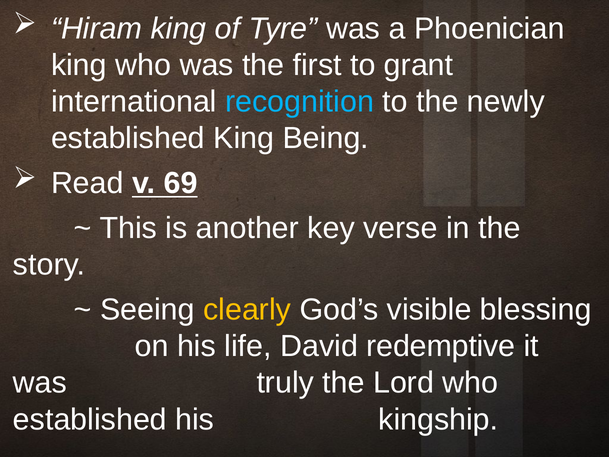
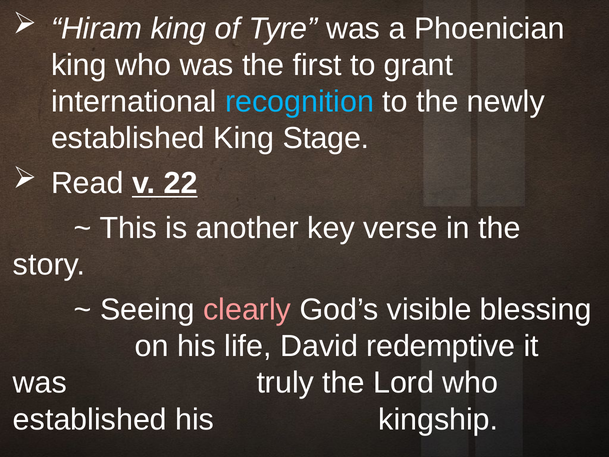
Being: Being -> Stage
69: 69 -> 22
clearly colour: yellow -> pink
